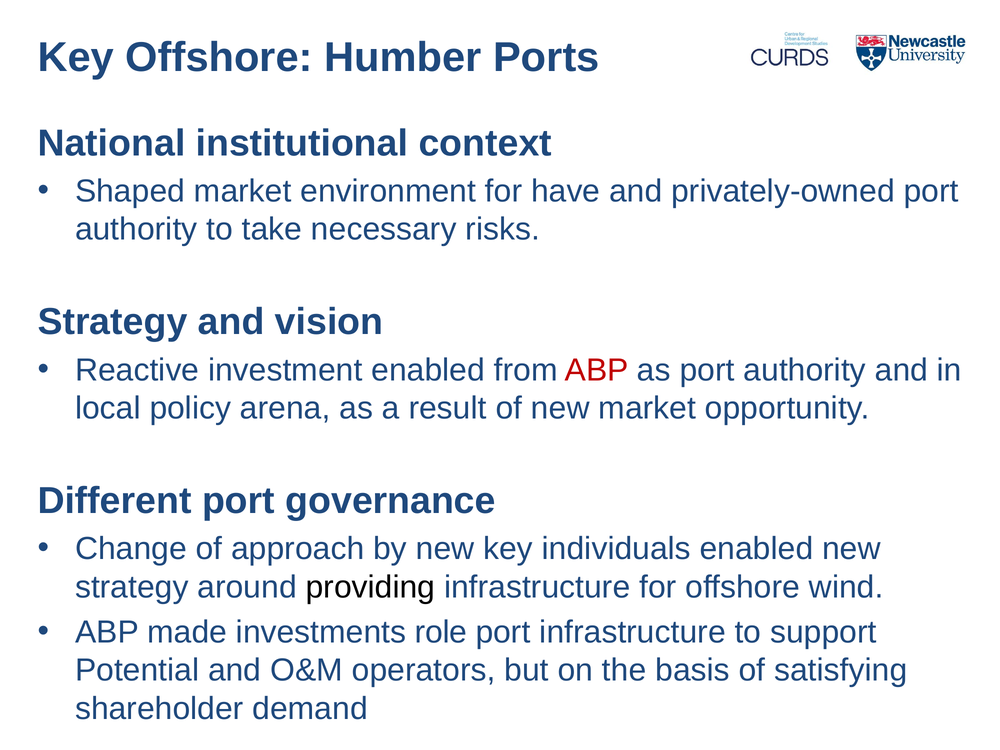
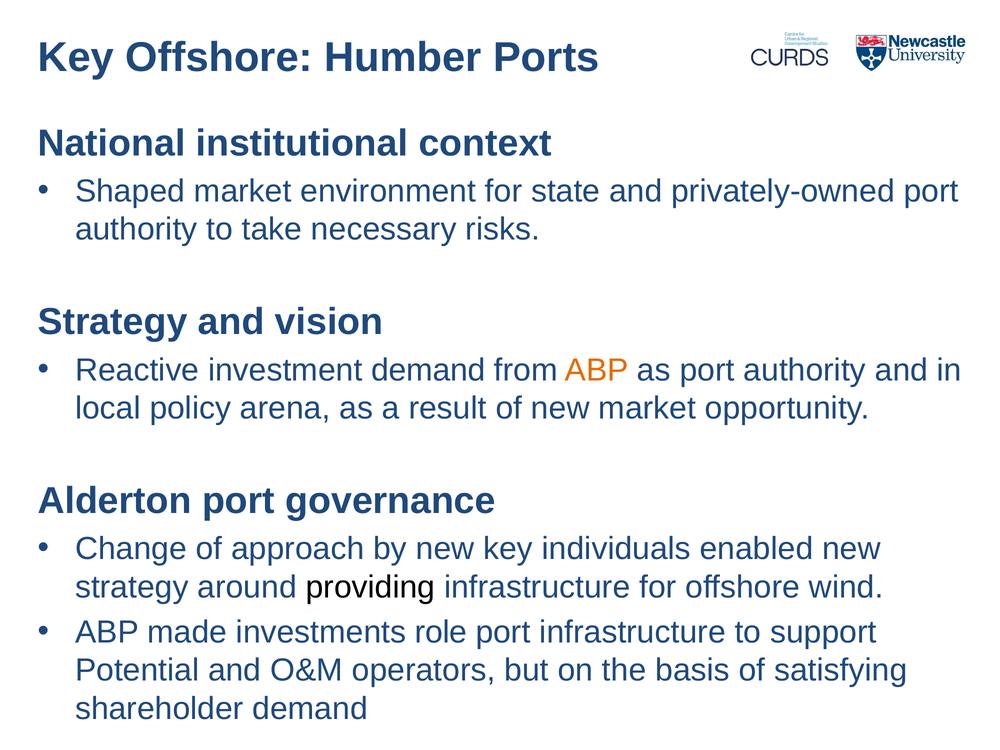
have: have -> state
investment enabled: enabled -> demand
ABP at (597, 370) colour: red -> orange
Different: Different -> Alderton
